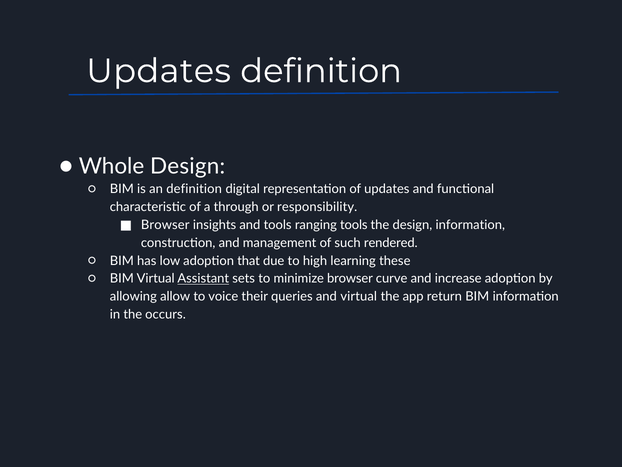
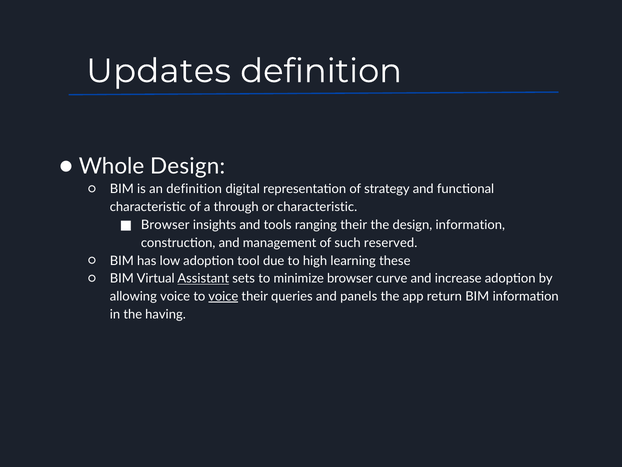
of updates: updates -> strategy
or responsibility: responsibility -> characteristic
ranging tools: tools -> their
rendered: rendered -> reserved
that: that -> tool
allowing allow: allow -> voice
voice at (223, 296) underline: none -> present
and virtual: virtual -> panels
occurs: occurs -> having
